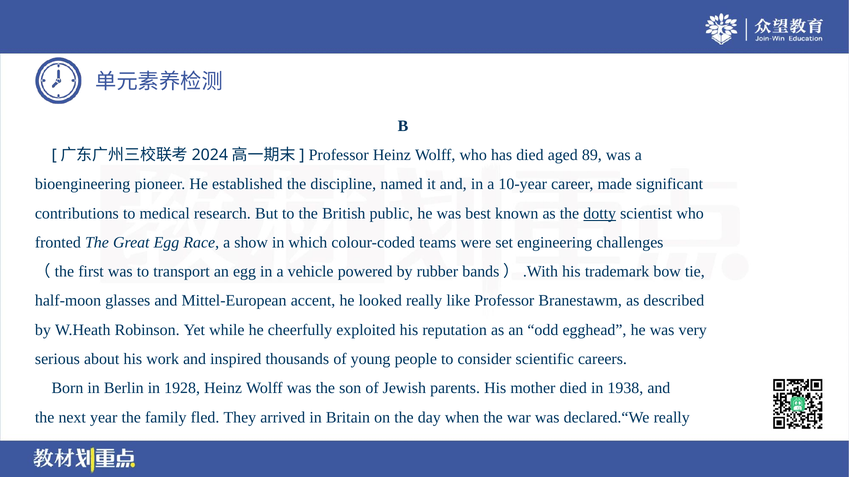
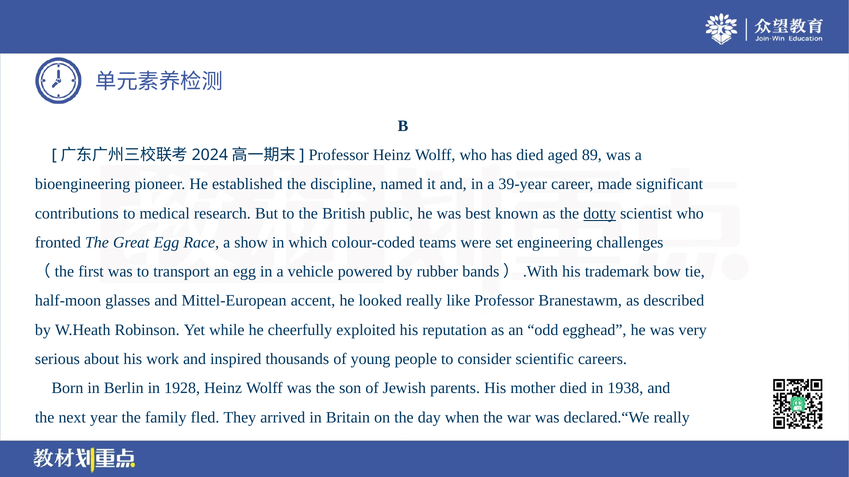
10-year: 10-year -> 39-year
